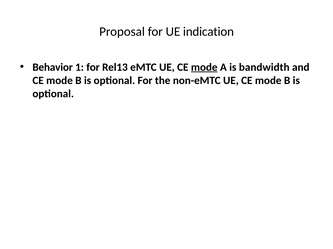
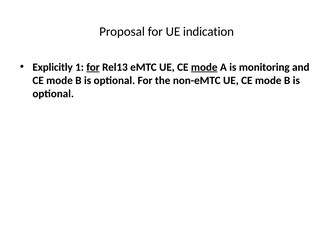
Behavior: Behavior -> Explicitly
for at (93, 67) underline: none -> present
bandwidth: bandwidth -> monitoring
